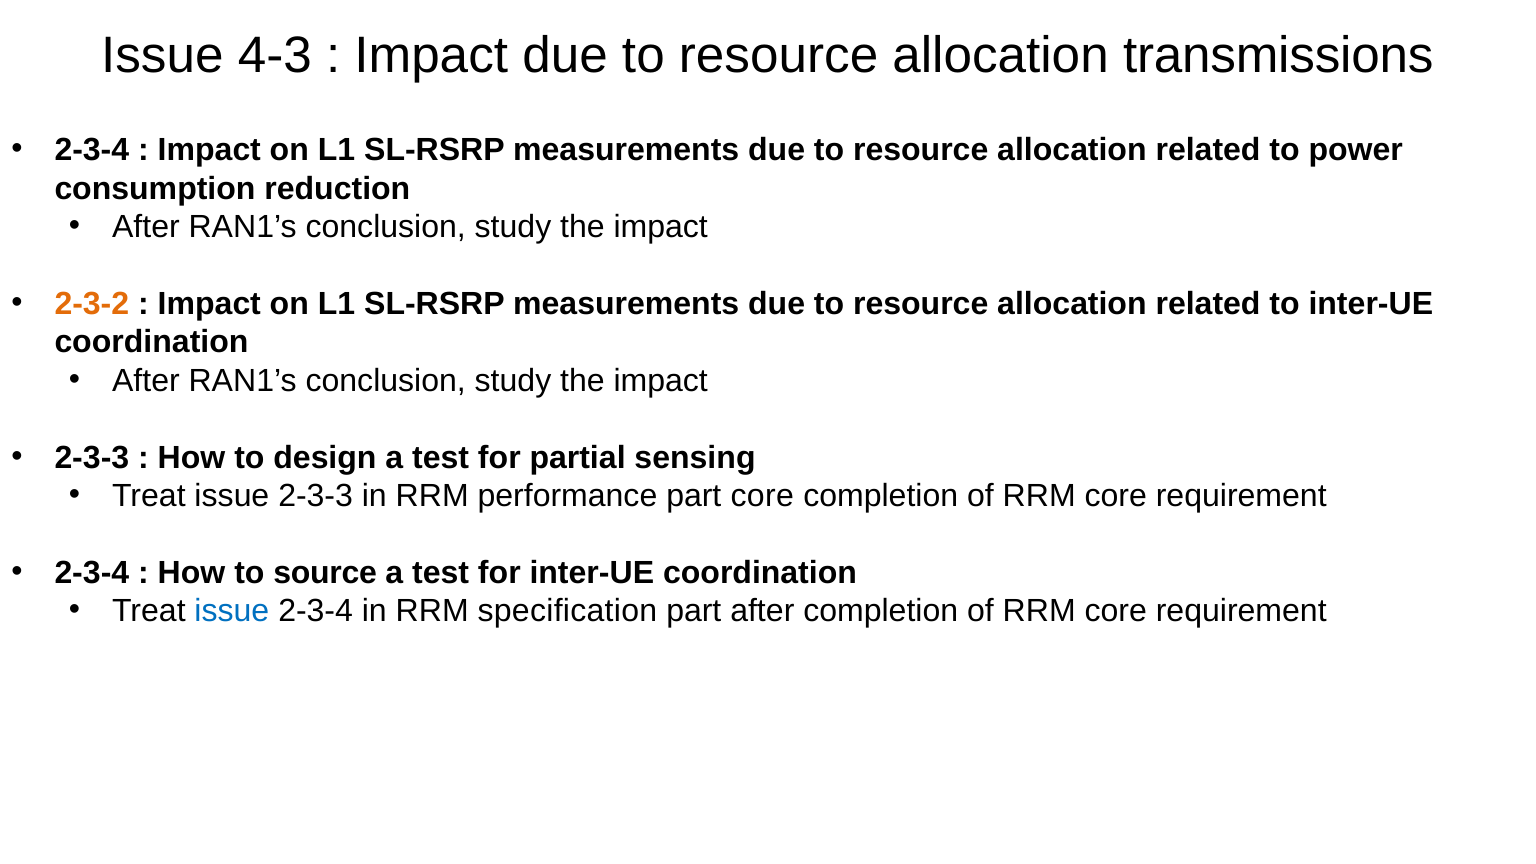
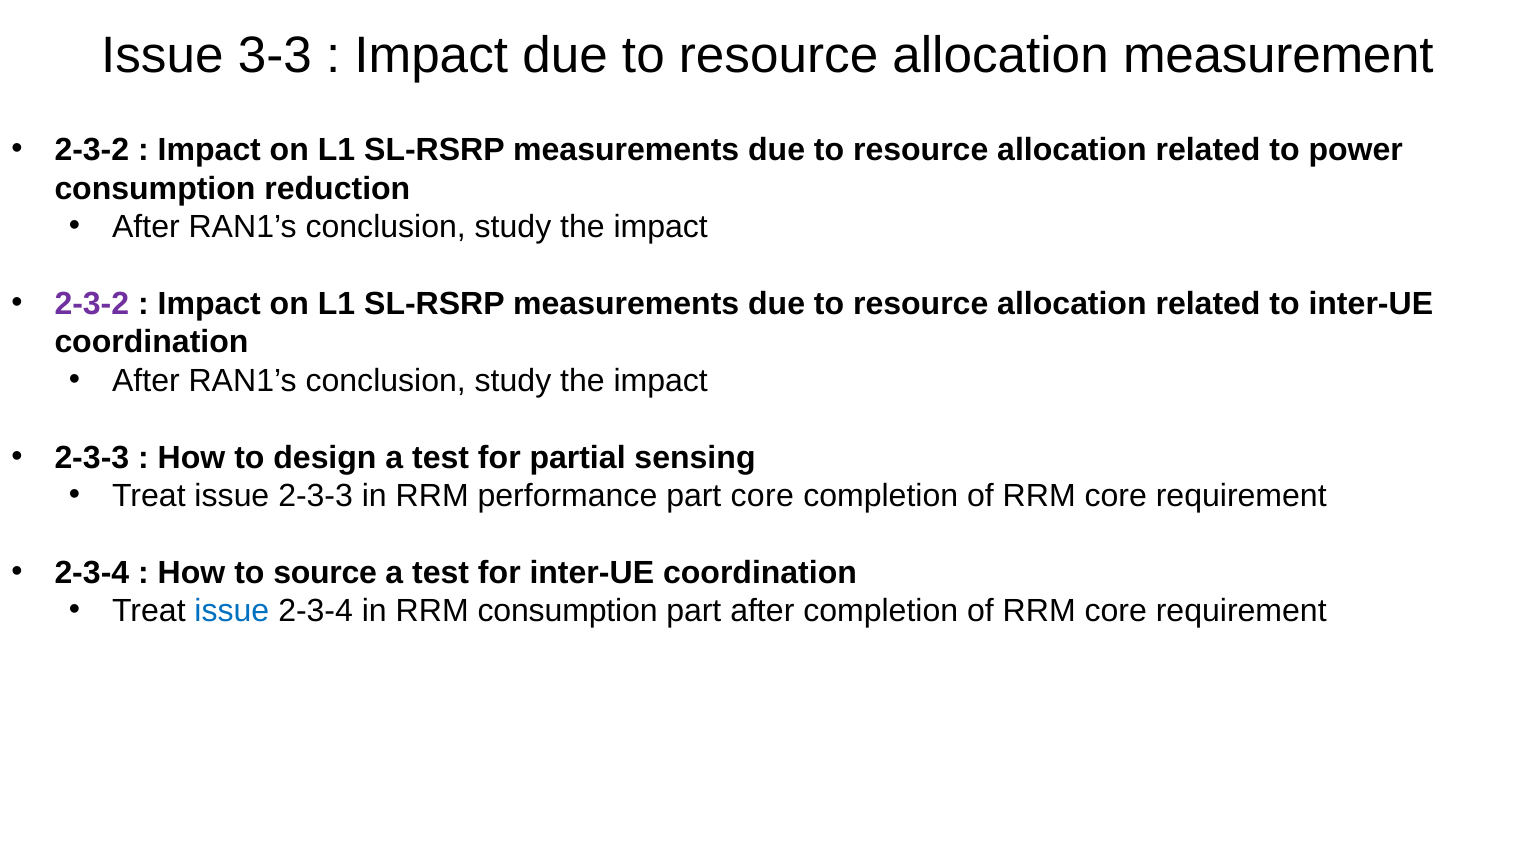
4-3: 4-3 -> 3-3
transmissions: transmissions -> measurement
2-3-4 at (92, 150): 2-3-4 -> 2-3-2
2-3-2 at (92, 304) colour: orange -> purple
RRM specification: specification -> consumption
